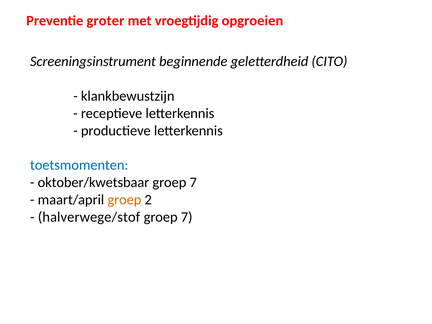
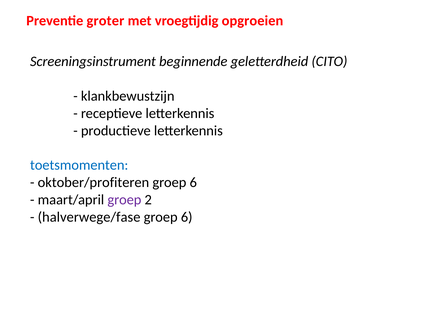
oktober/kwetsbaar: oktober/kwetsbaar -> oktober/profiteren
7 at (193, 182): 7 -> 6
groep at (124, 200) colour: orange -> purple
halverwege/stof: halverwege/stof -> halverwege/fase
7 at (187, 217): 7 -> 6
